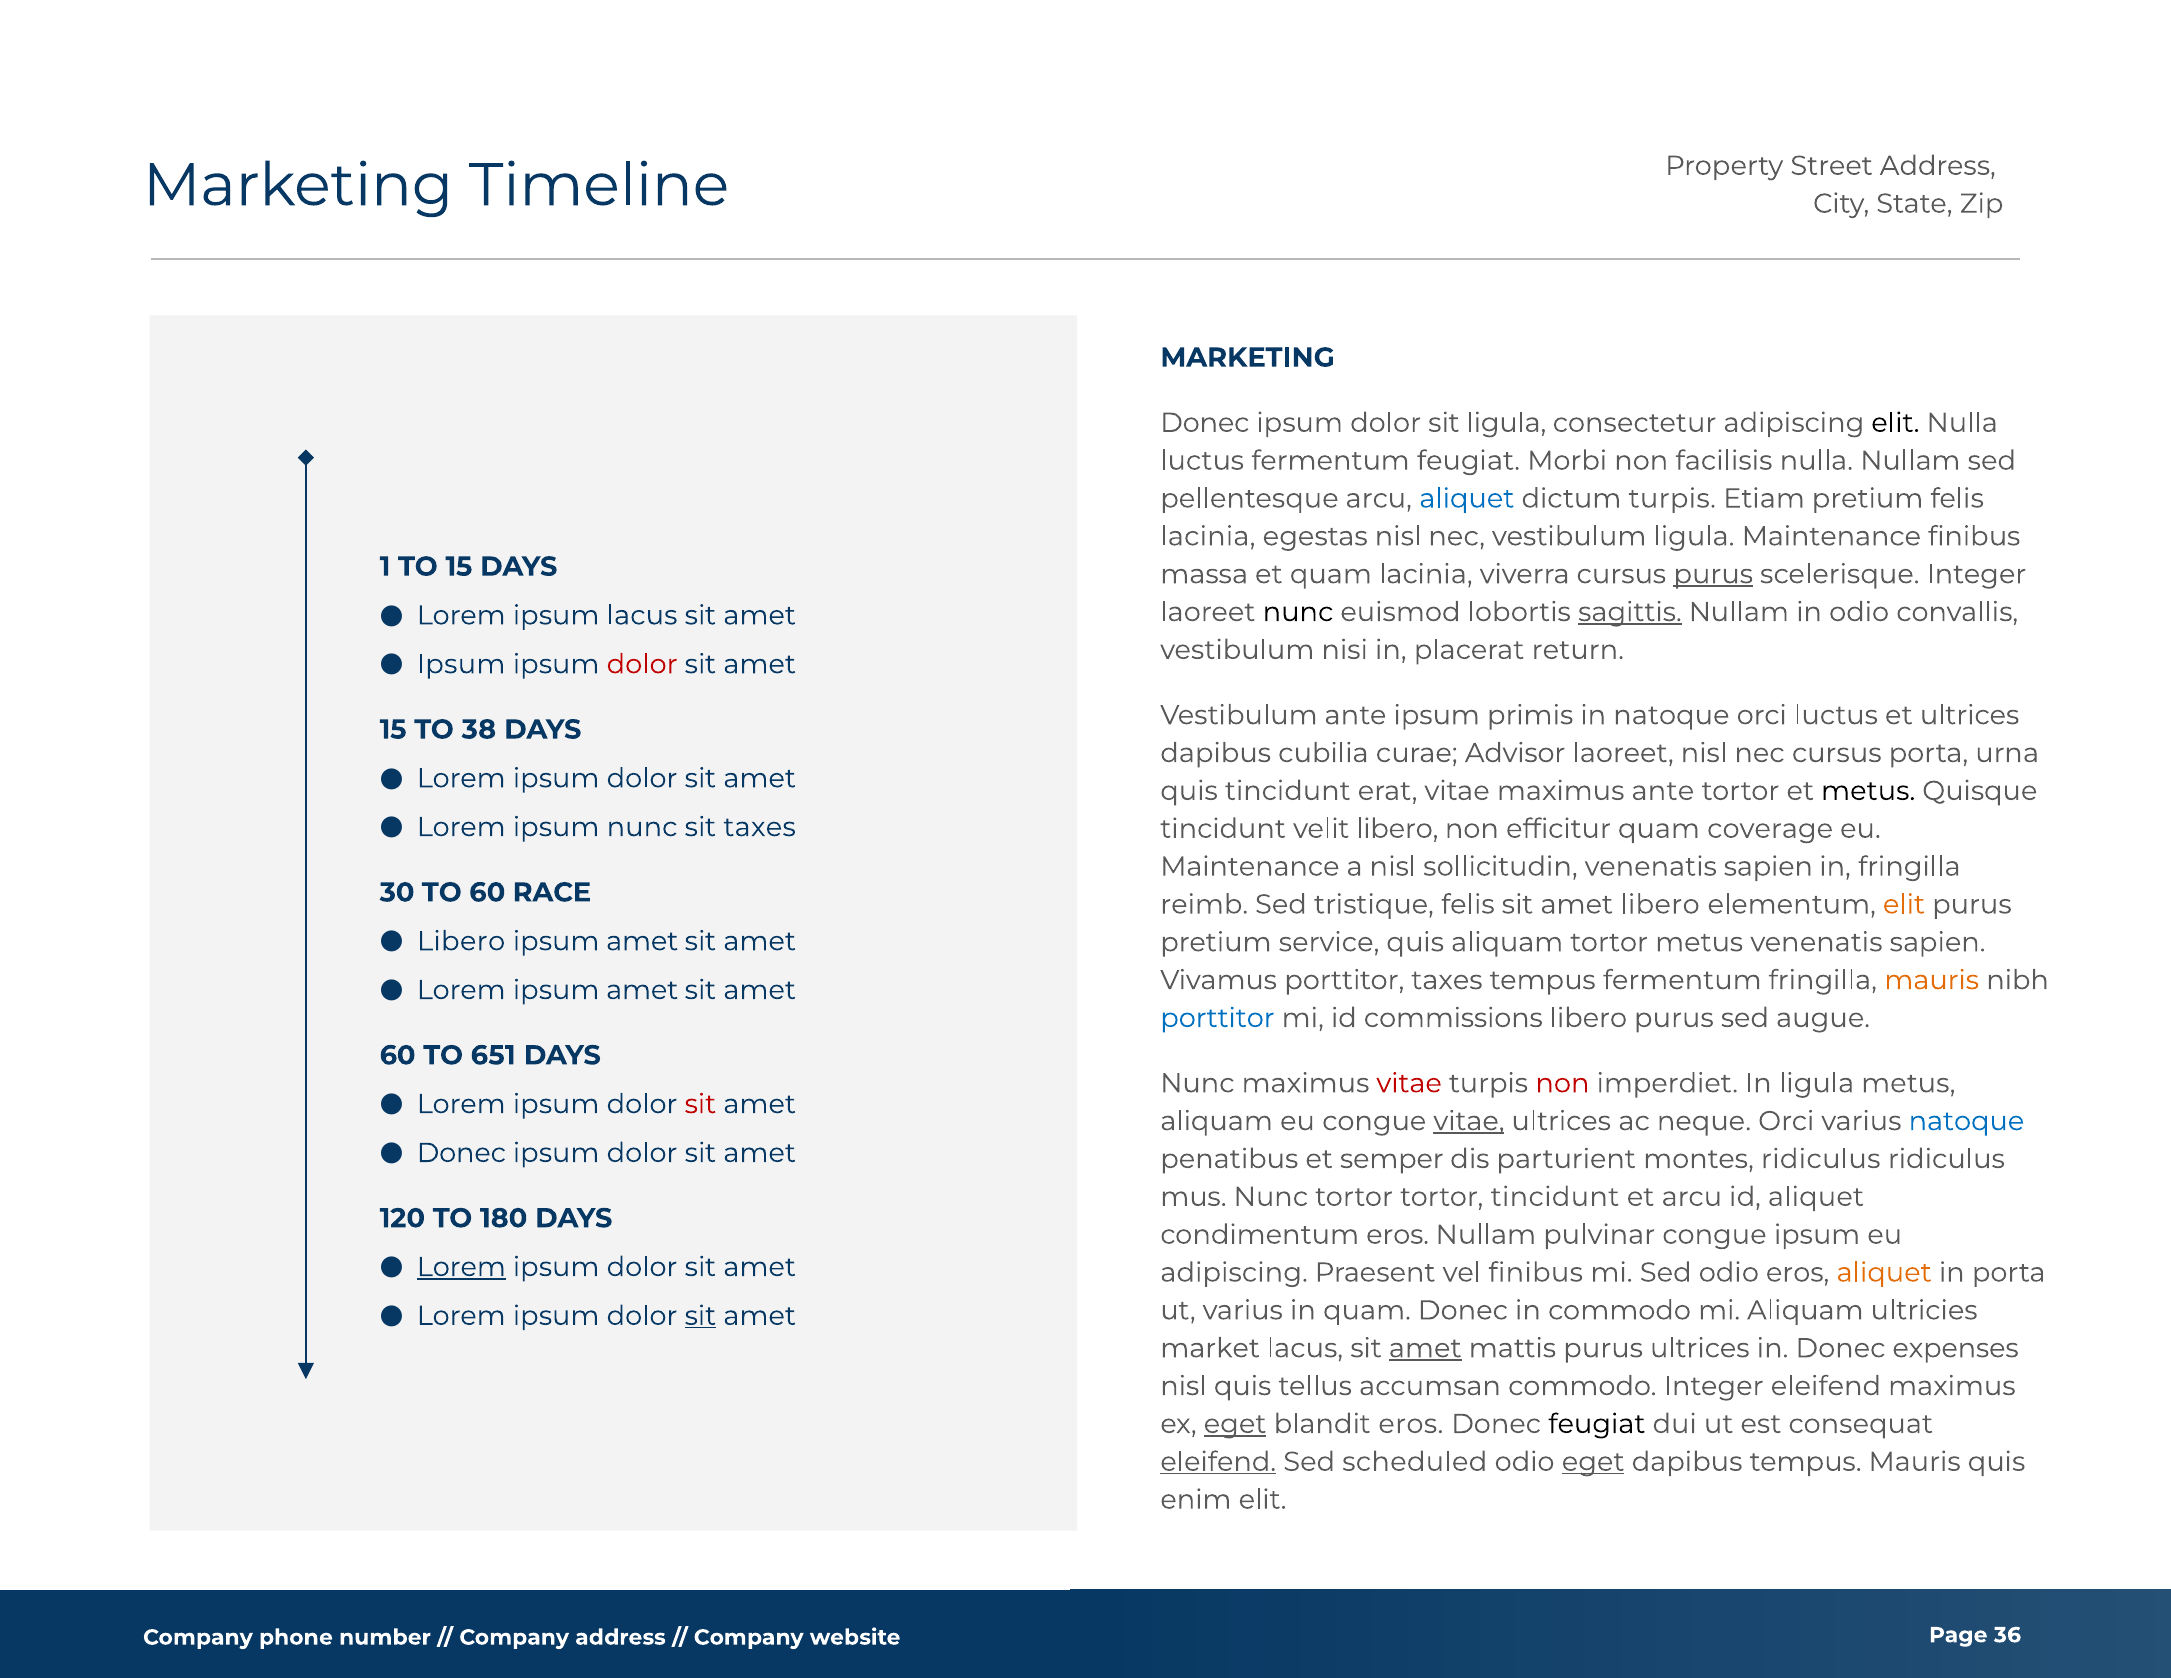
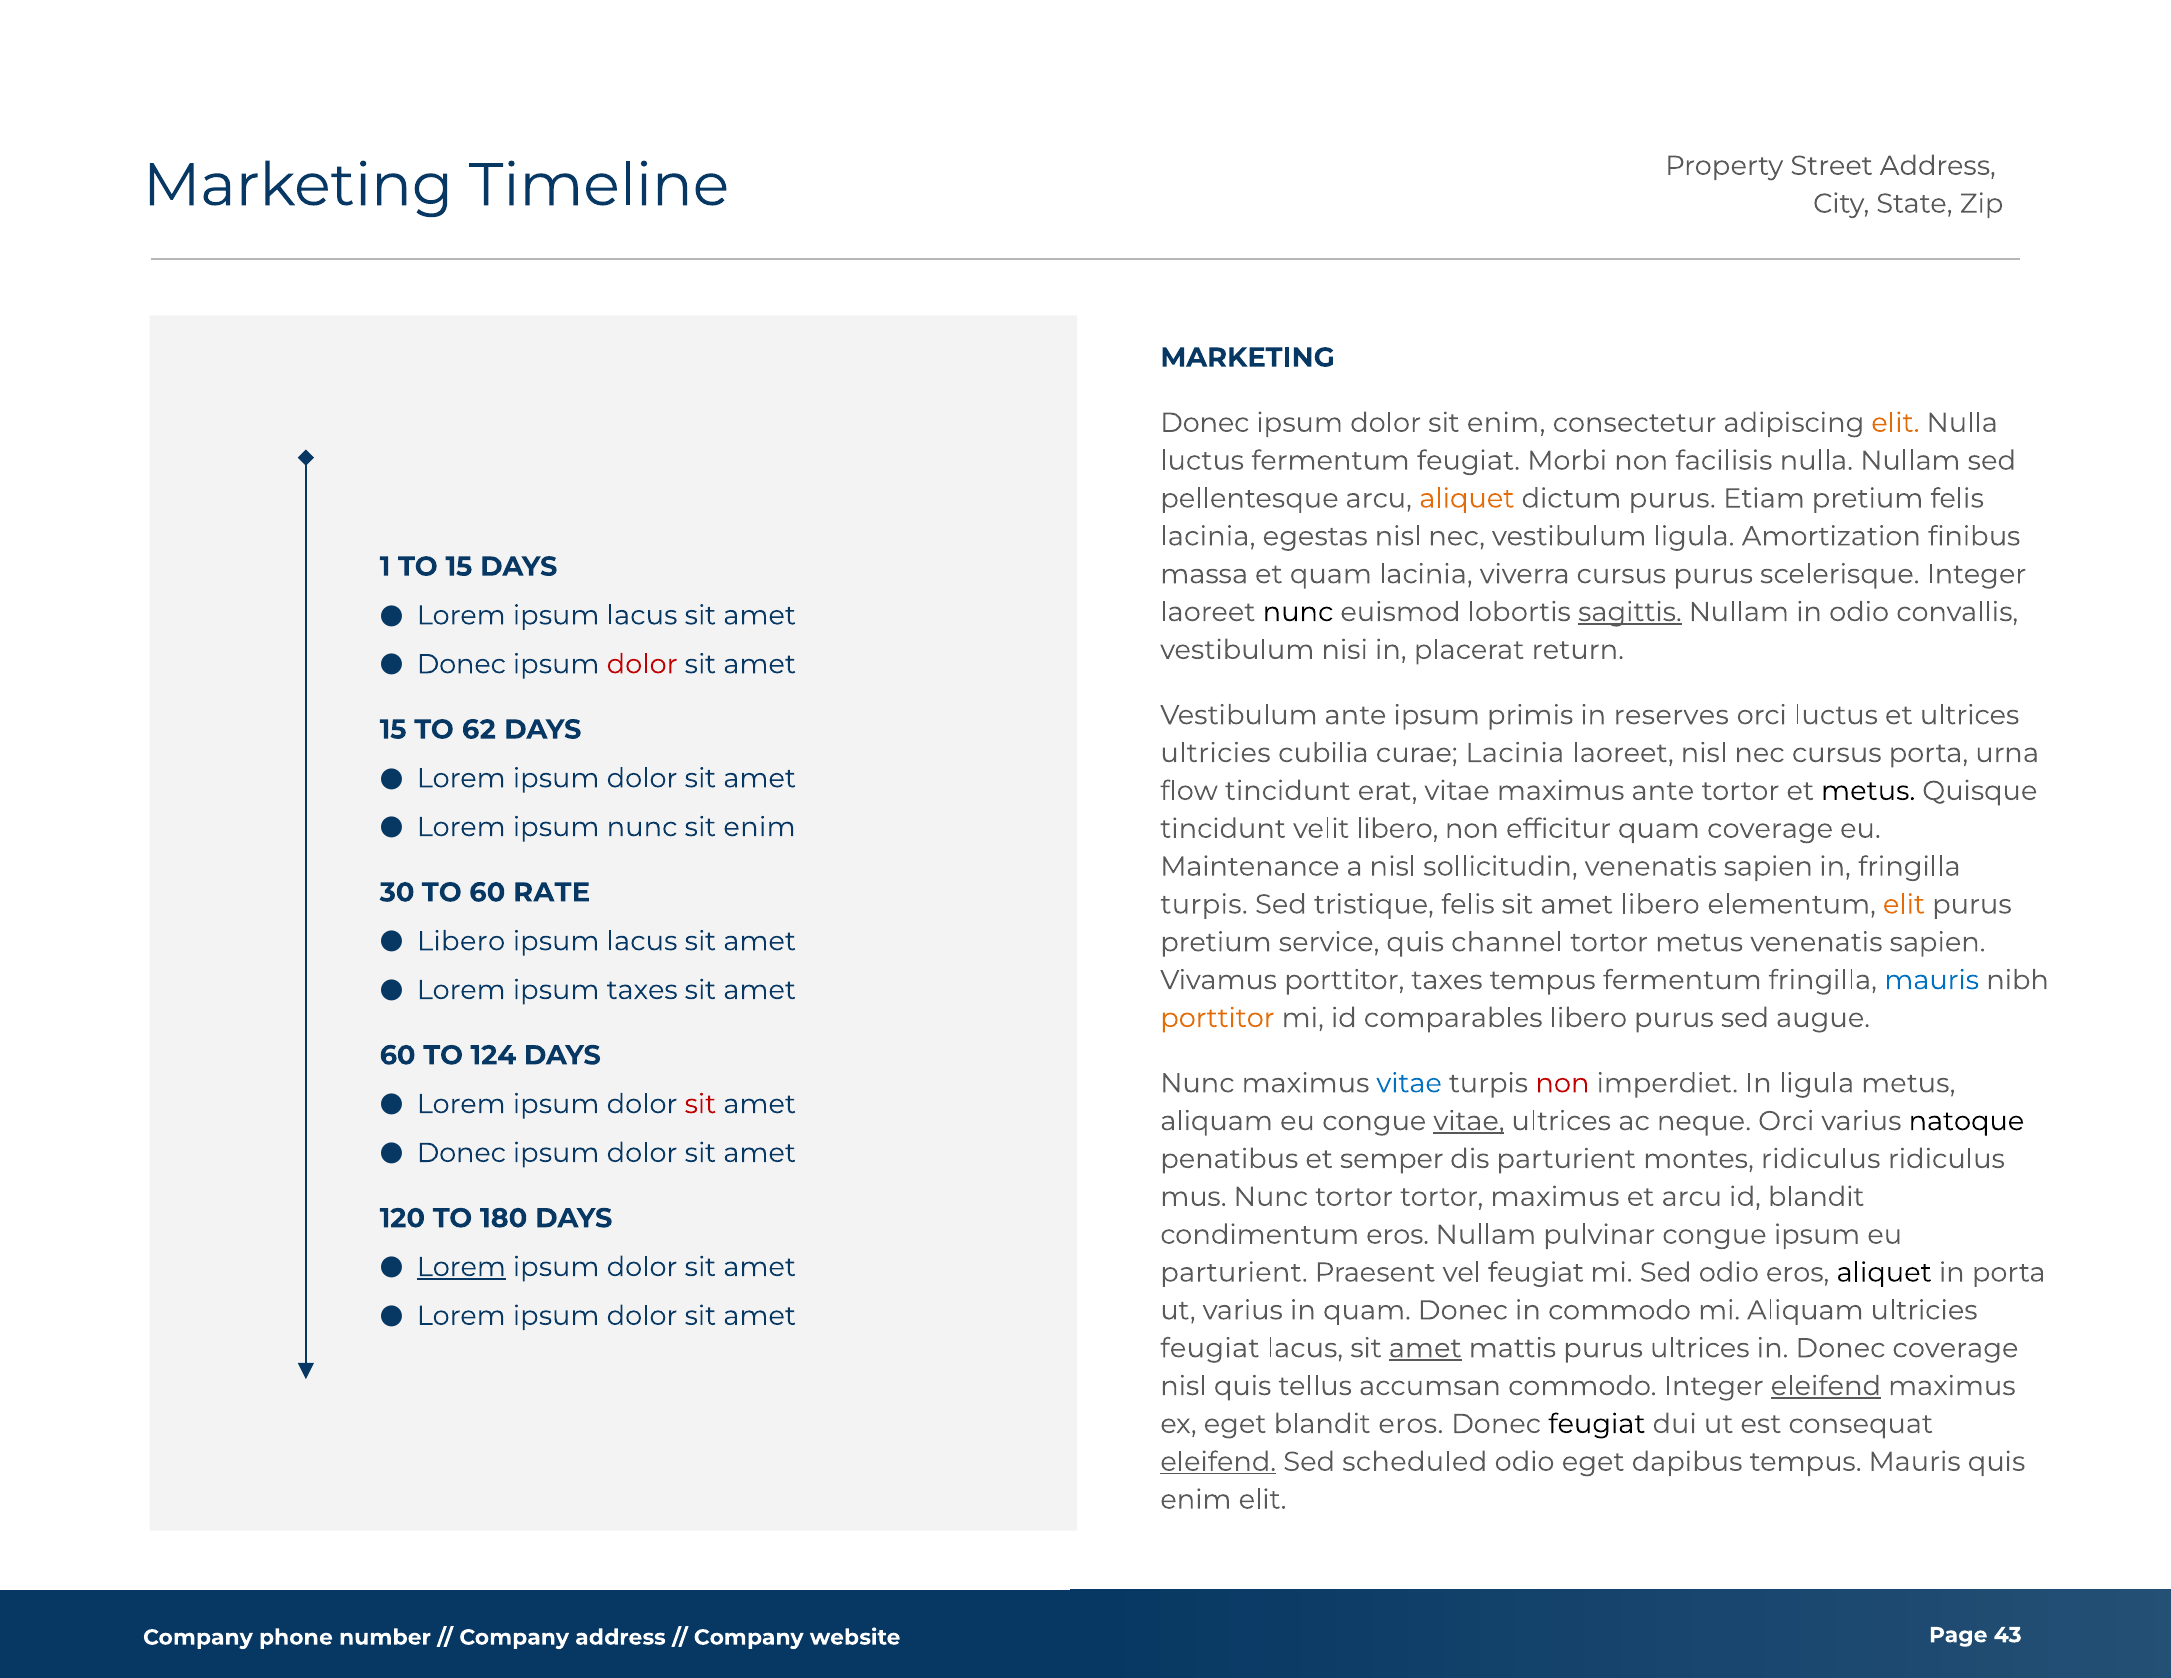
dolor sit ligula: ligula -> enim
elit at (1895, 423) colour: black -> orange
aliquet at (1467, 498) colour: blue -> orange
dictum turpis: turpis -> purus
ligula Maintenance: Maintenance -> Amortization
purus at (1713, 574) underline: present -> none
Ipsum at (461, 664): Ipsum -> Donec
in natoque: natoque -> reserves
38: 38 -> 62
dapibus at (1216, 753): dapibus -> ultricies
curae Advisor: Advisor -> Lacinia
quis at (1189, 791): quis -> flow
taxes at (760, 827): taxes -> enim
RACE: RACE -> RATE
reimb at (1204, 904): reimb -> turpis
amet at (642, 941): amet -> lacus
quis aliquam: aliquam -> channel
mauris at (1932, 980) colour: orange -> blue
Lorem ipsum amet: amet -> taxes
porttitor at (1217, 1018) colour: blue -> orange
commissions: commissions -> comparables
651: 651 -> 124
vitae at (1409, 1083) colour: red -> blue
natoque at (1966, 1121) colour: blue -> black
tortor tincidunt: tincidunt -> maximus
id aliquet: aliquet -> blandit
adipiscing at (1234, 1272): adipiscing -> parturient
vel finibus: finibus -> feugiat
aliquet at (1884, 1272) colour: orange -> black
sit at (700, 1316) underline: present -> none
market at (1210, 1348): market -> feugiat
Donec expenses: expenses -> coverage
eleifend at (1826, 1386) underline: none -> present
eget at (1235, 1424) underline: present -> none
eget at (1593, 1461) underline: present -> none
36: 36 -> 43
